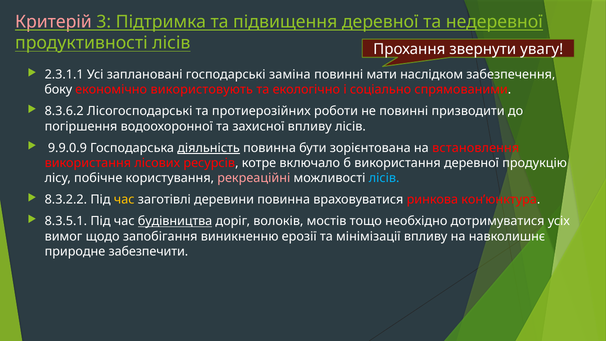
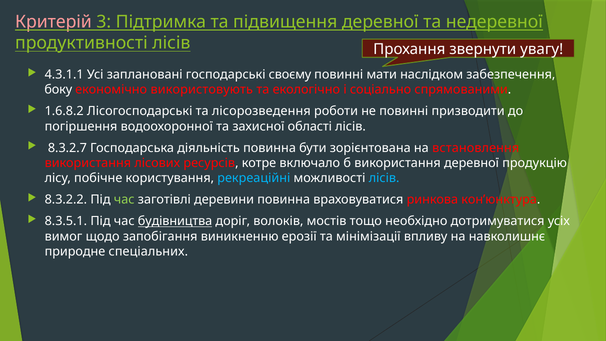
2.3.1.1: 2.3.1.1 -> 4.3.1.1
заміна: заміна -> своєму
8.3.6.2: 8.3.6.2 -> 1.6.8.2
протиерозійних: протиерозійних -> лісорозведення
захисної впливу: впливу -> області
9.9.0.9: 9.9.0.9 -> 8.3.2.7
діяльність underline: present -> none
рекреаційні colour: pink -> light blue
час at (124, 200) colour: yellow -> light green
забезпечити: забезпечити -> спеціальних
